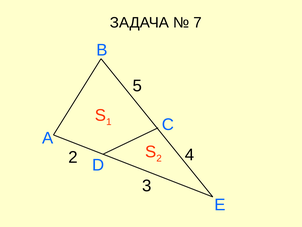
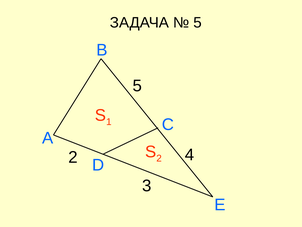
7 at (198, 22): 7 -> 5
